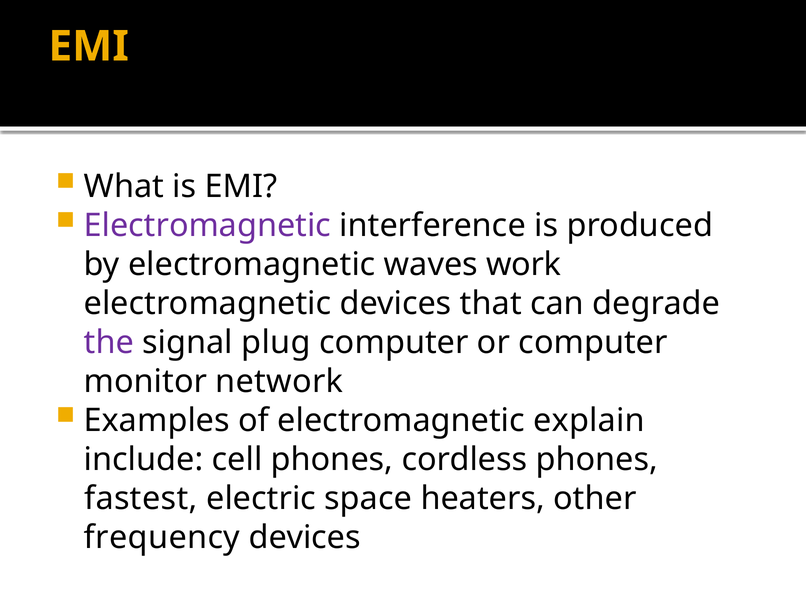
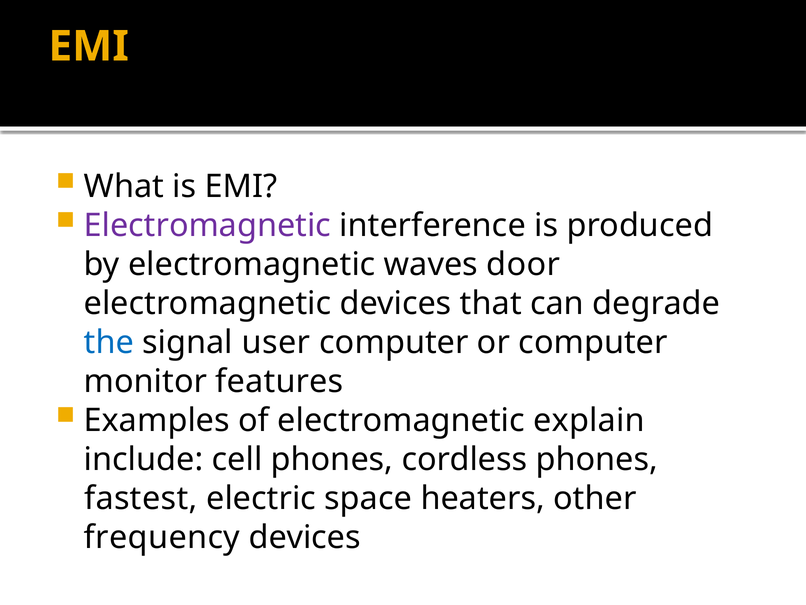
work: work -> door
the colour: purple -> blue
plug: plug -> user
network: network -> features
